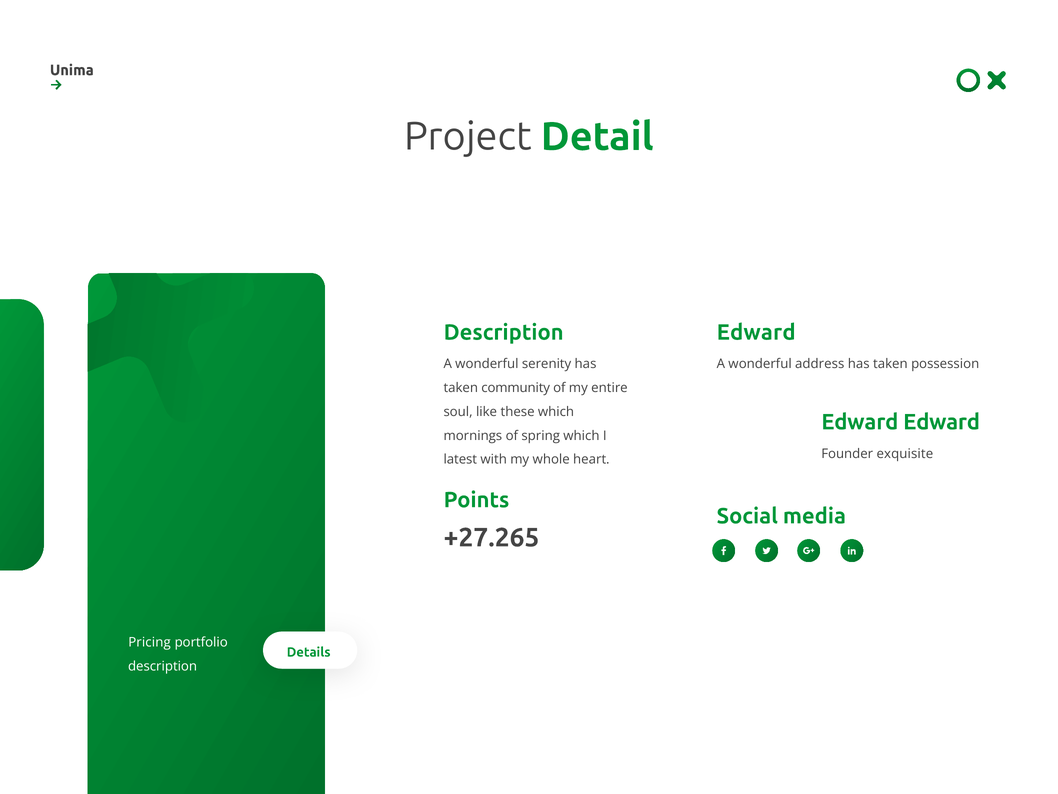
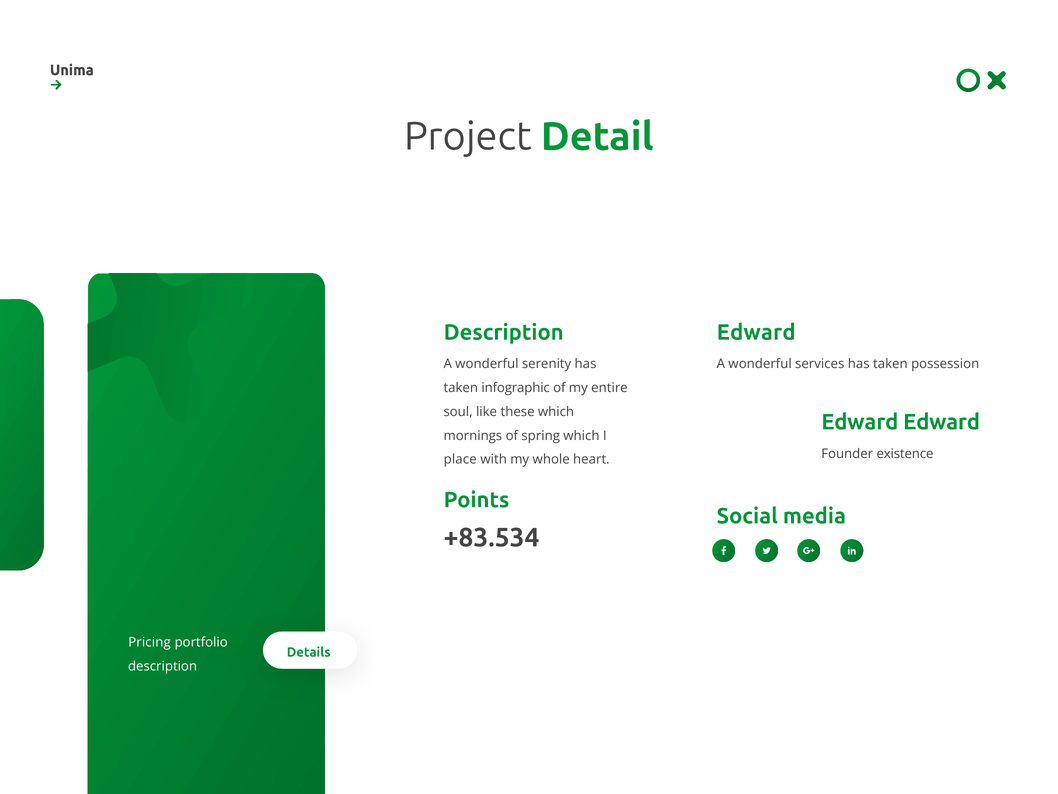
address: address -> services
community: community -> infographic
exquisite: exquisite -> existence
latest: latest -> place
+27.265: +27.265 -> +83.534
